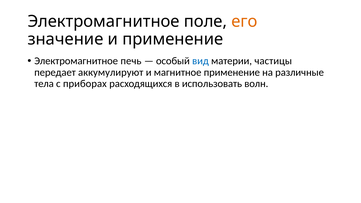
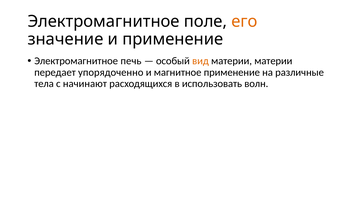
вид colour: blue -> orange
материи частицы: частицы -> материи
аккумулируют: аккумулируют -> упорядоченно
приборах: приборах -> начинают
